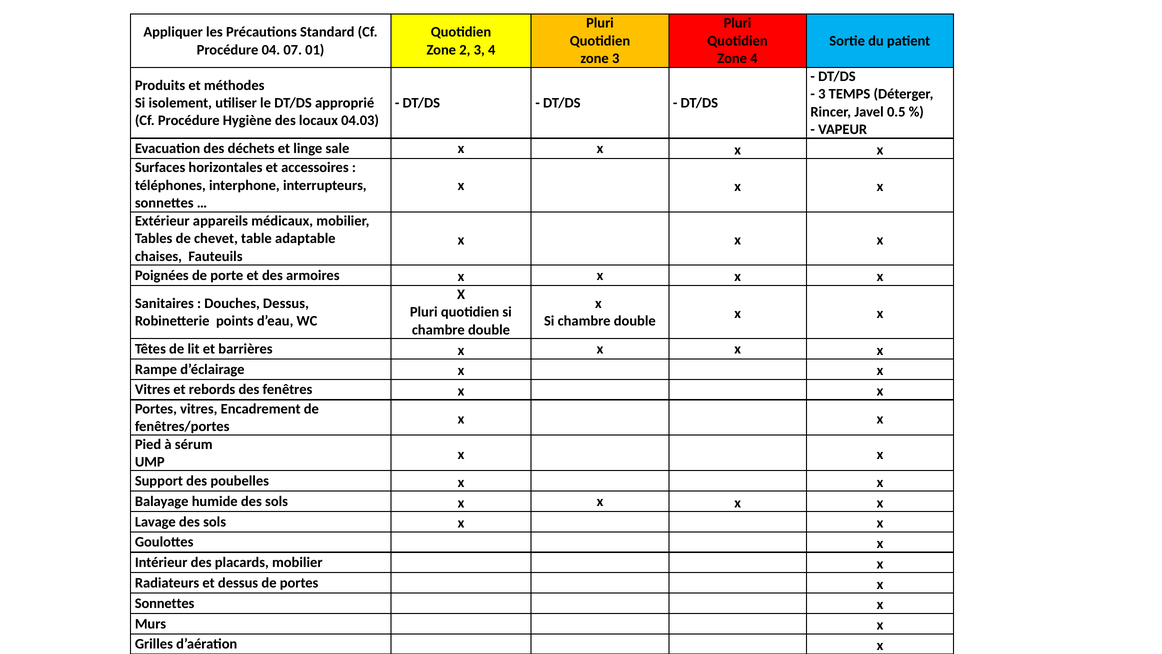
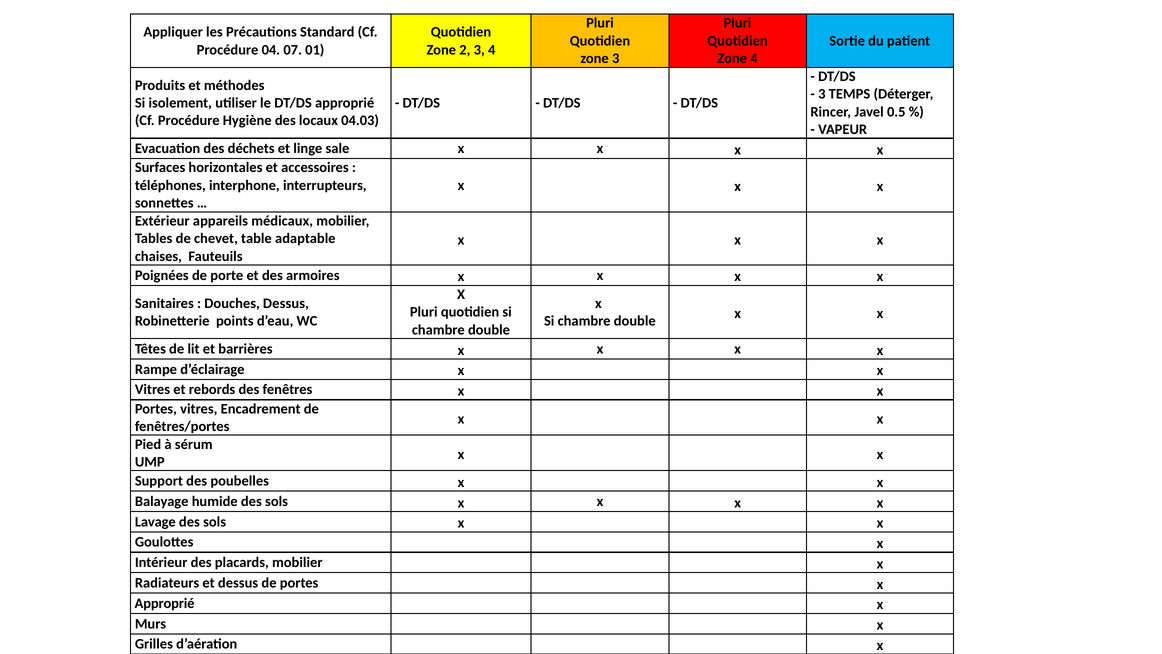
Sonnettes at (165, 603): Sonnettes -> Approprié
